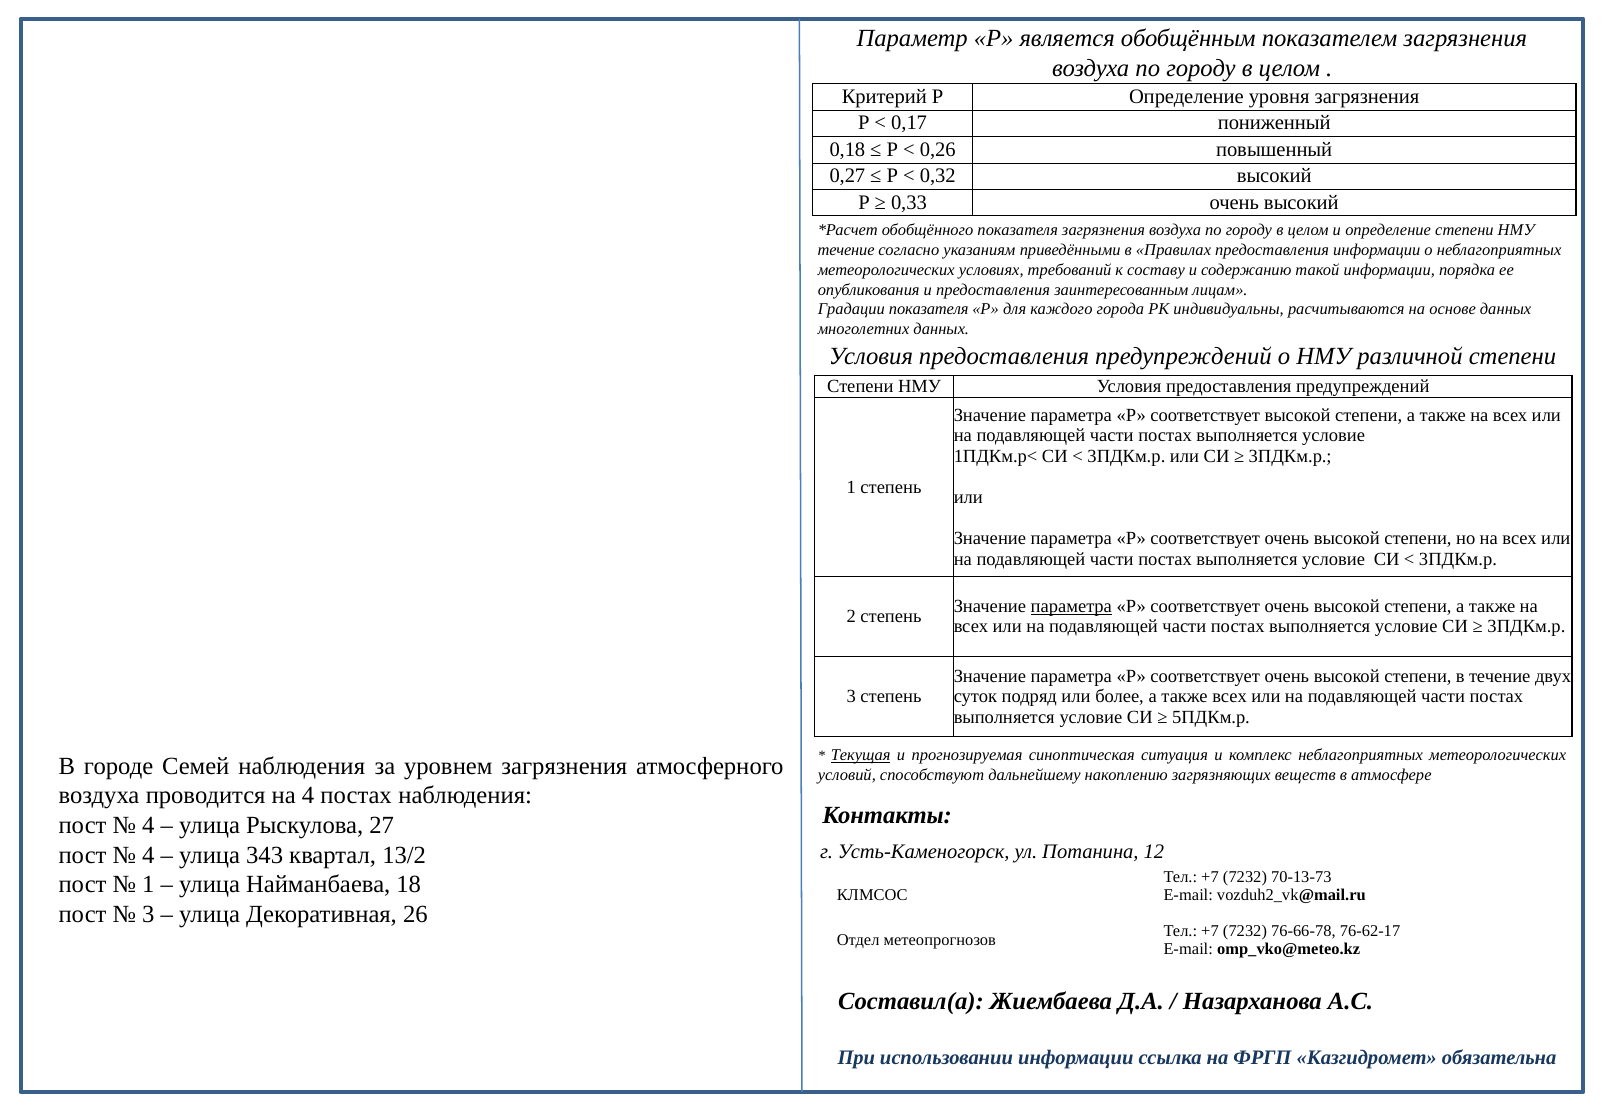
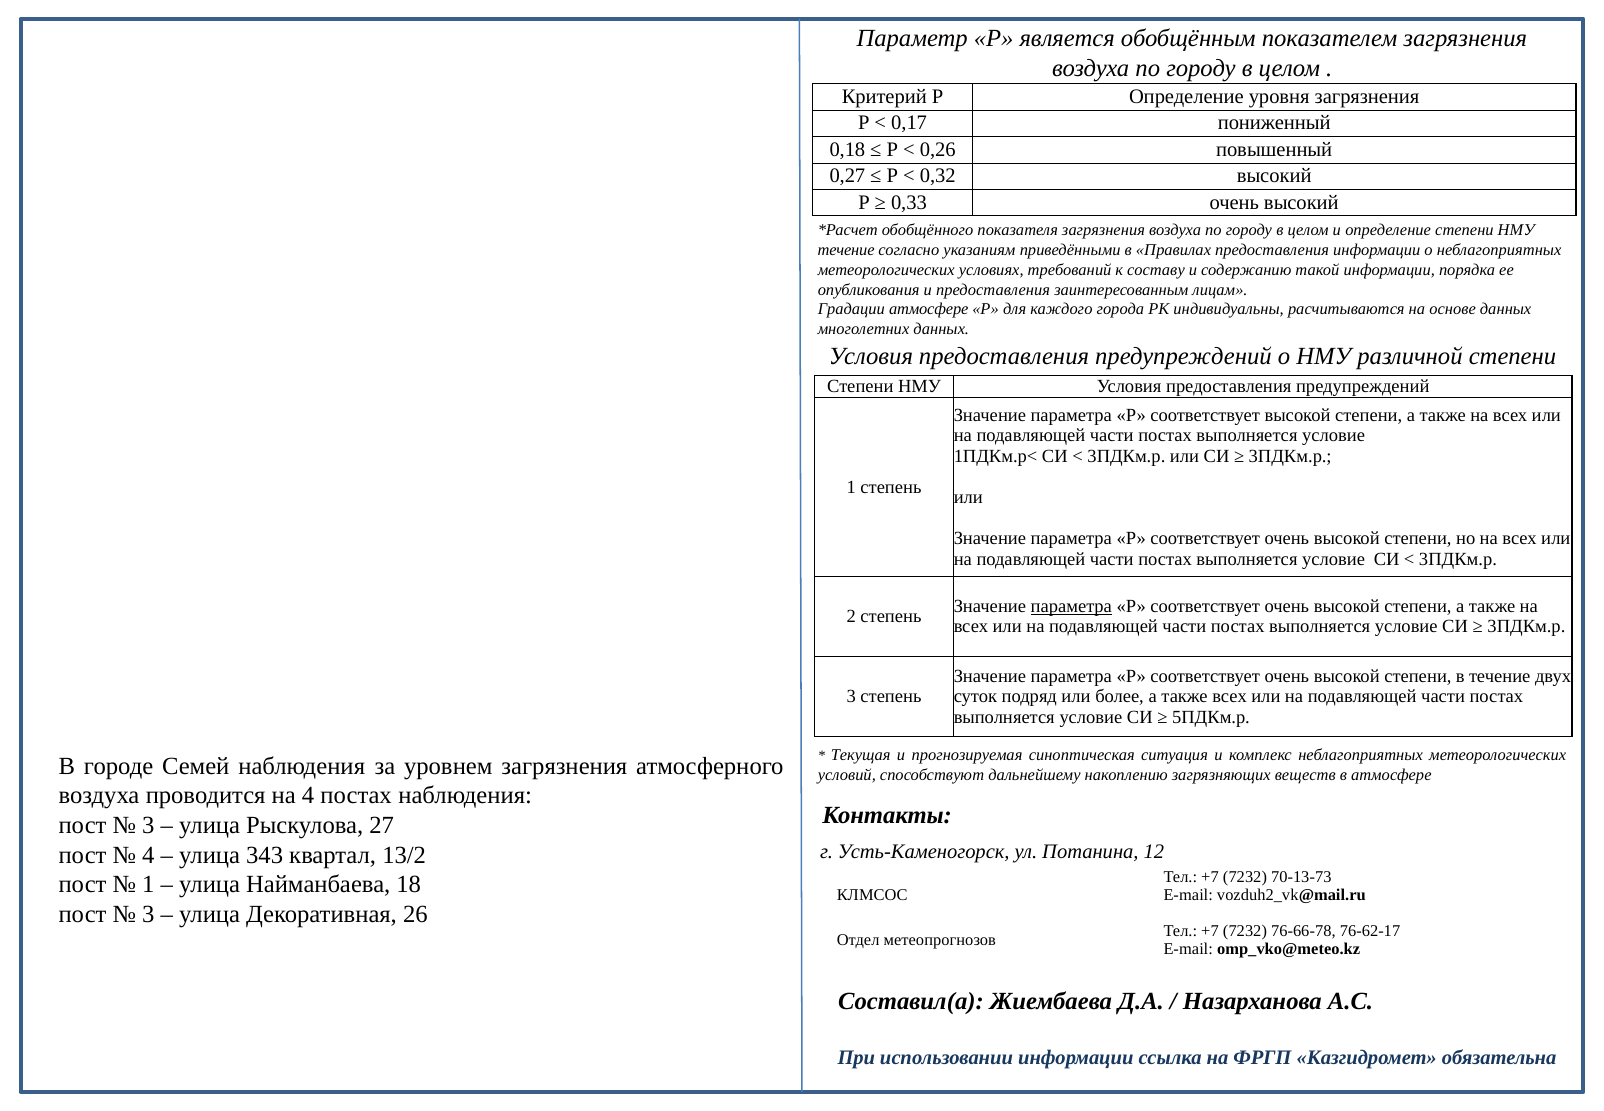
Градации показателя: показателя -> атмосфере
Текущая underline: present -> none
4 at (148, 825): 4 -> 3
